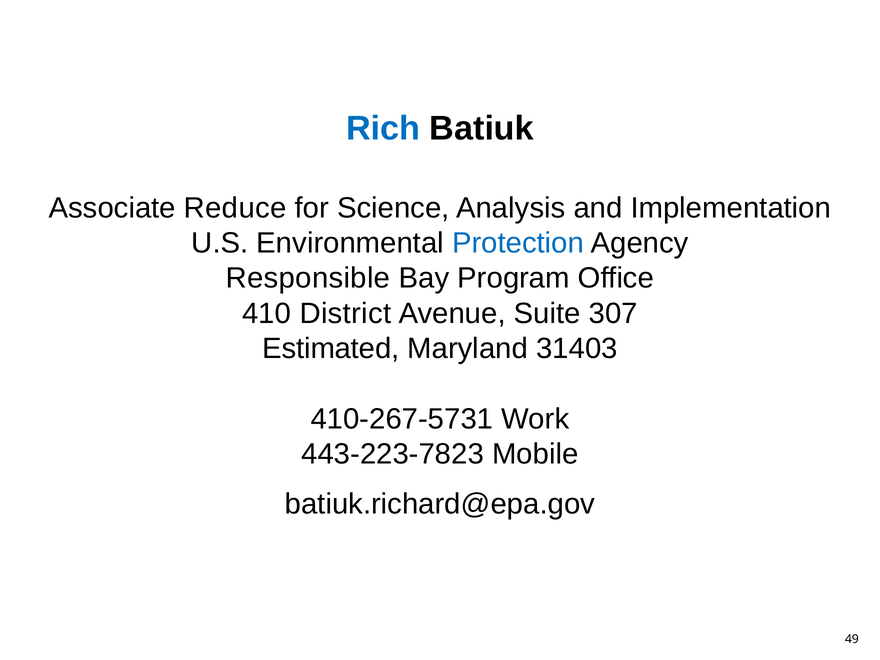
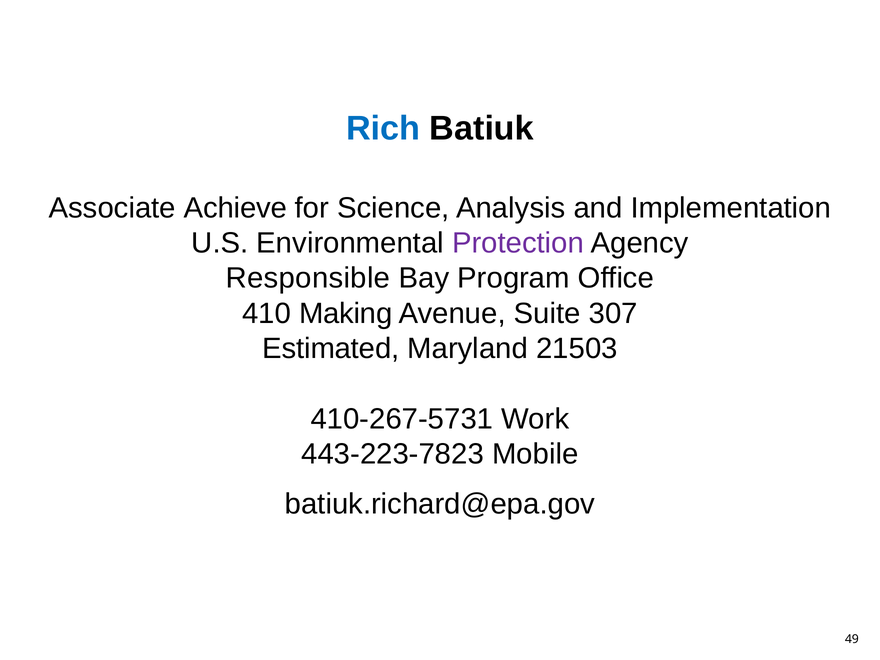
Reduce: Reduce -> Achieve
Protection colour: blue -> purple
District: District -> Making
31403: 31403 -> 21503
